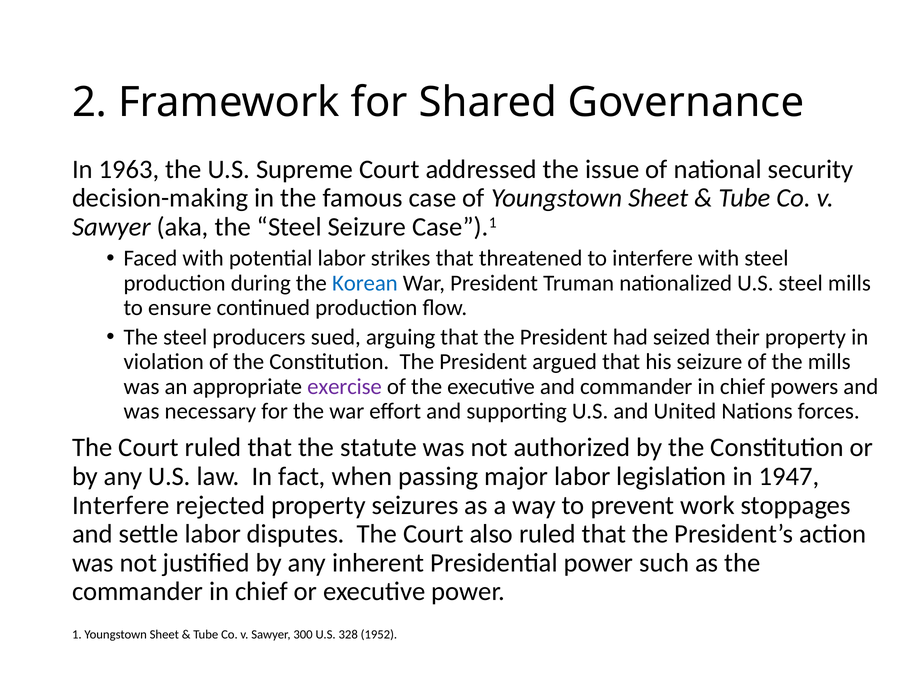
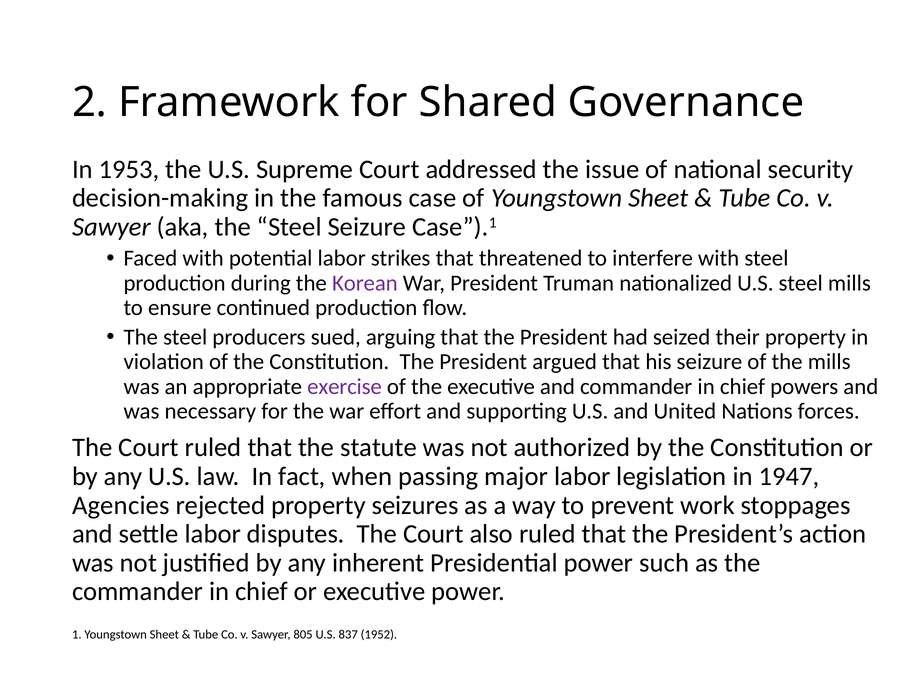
1963: 1963 -> 1953
Korean colour: blue -> purple
Interfere at (121, 505): Interfere -> Agencies
300: 300 -> 805
328: 328 -> 837
